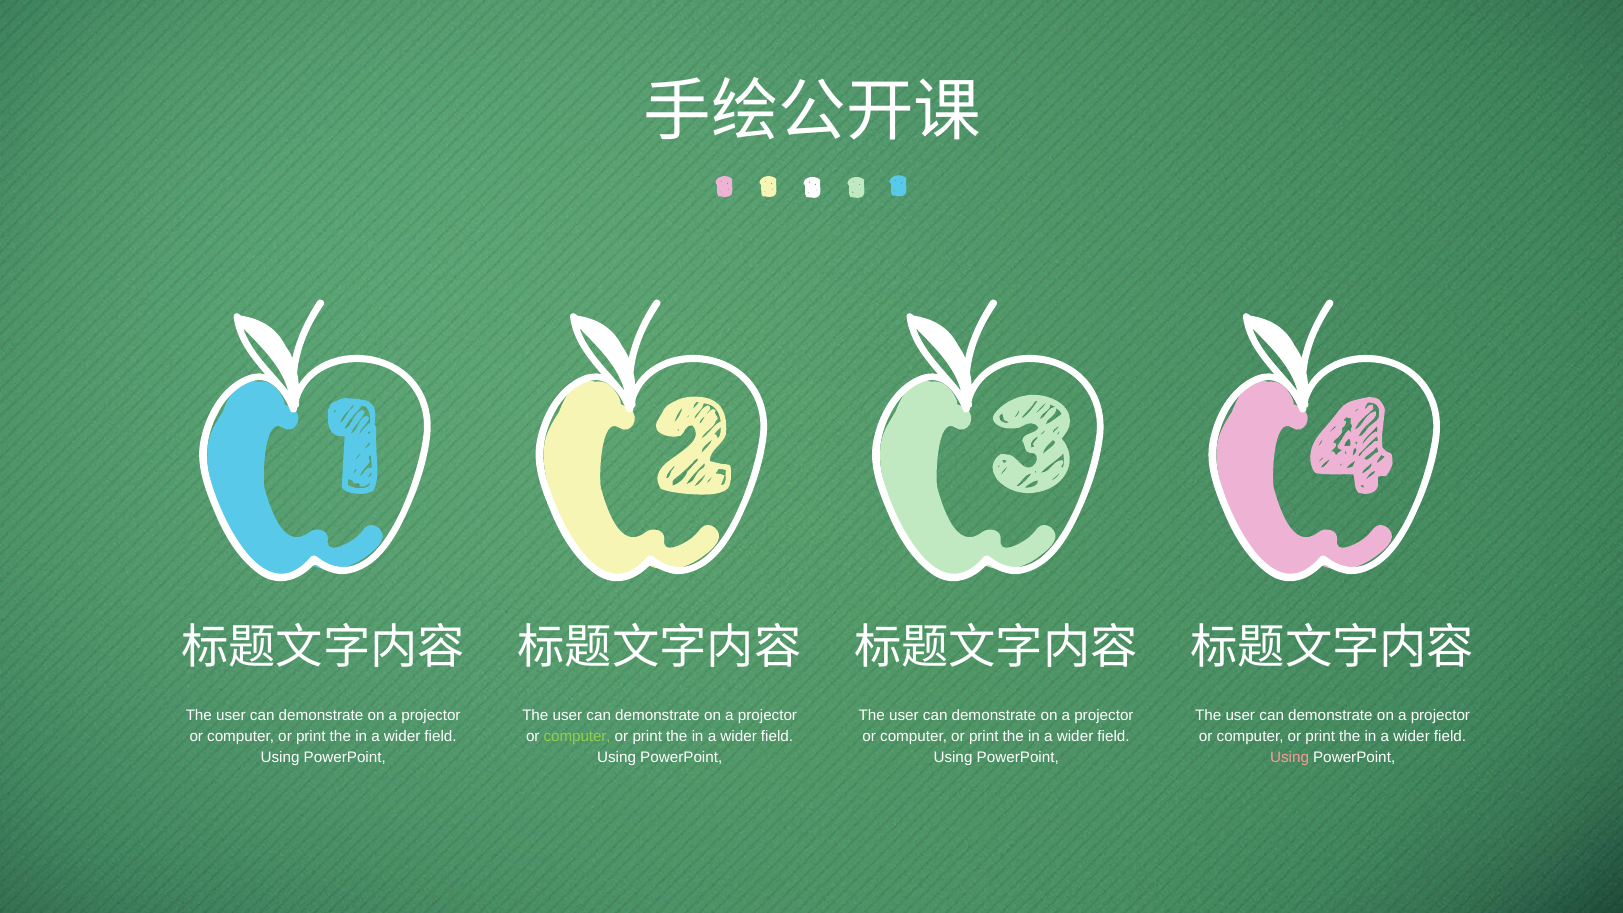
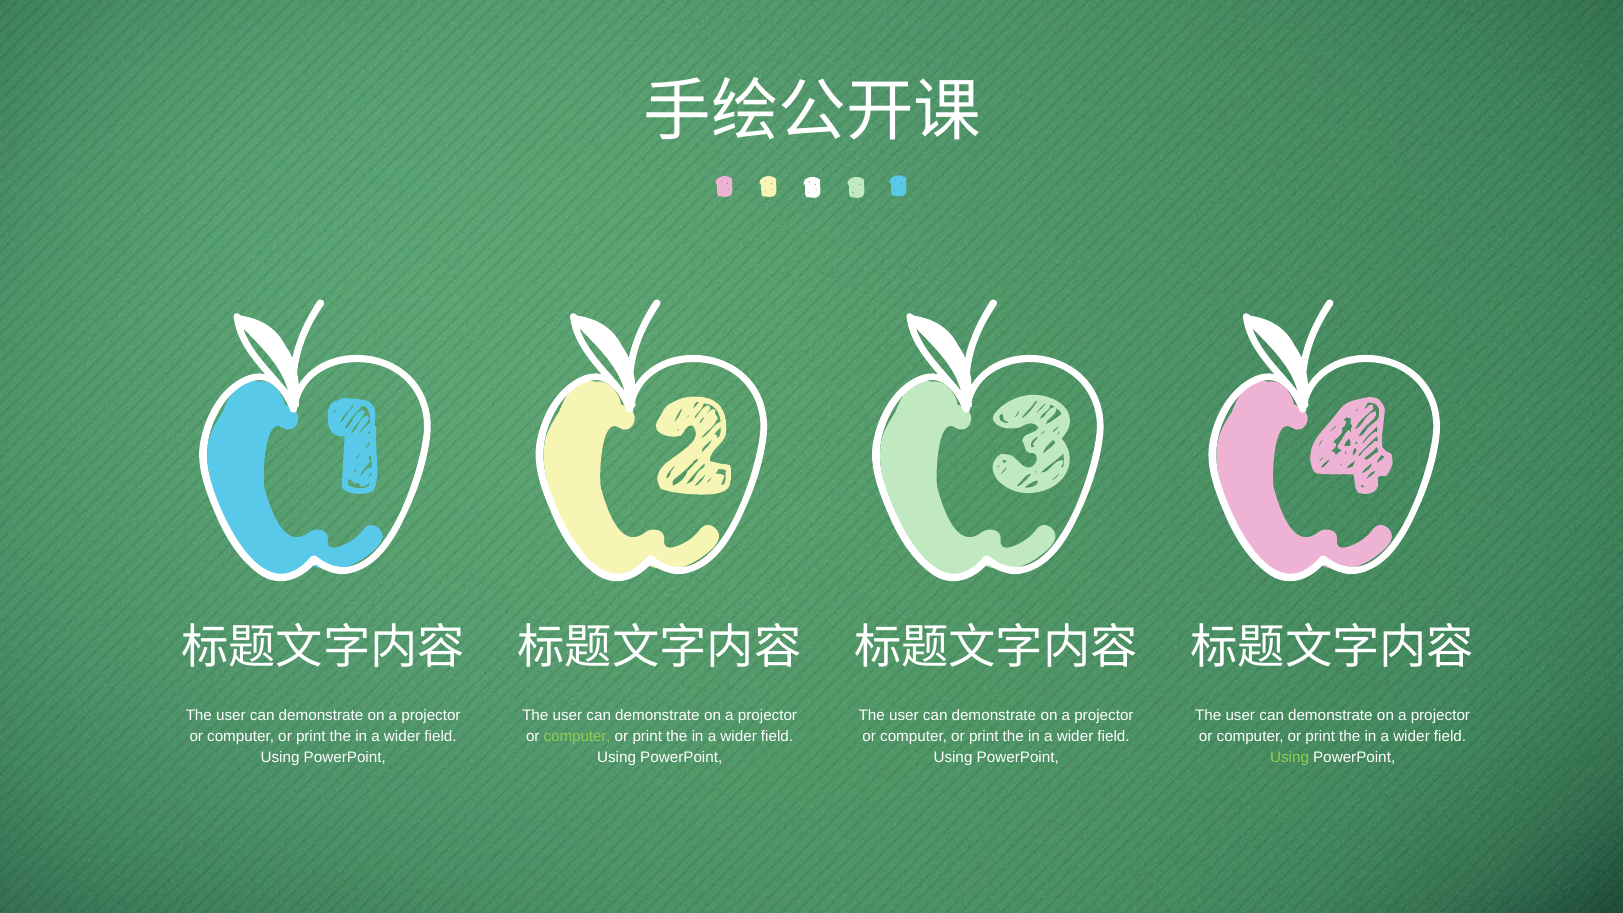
Using at (1290, 757) colour: pink -> light green
